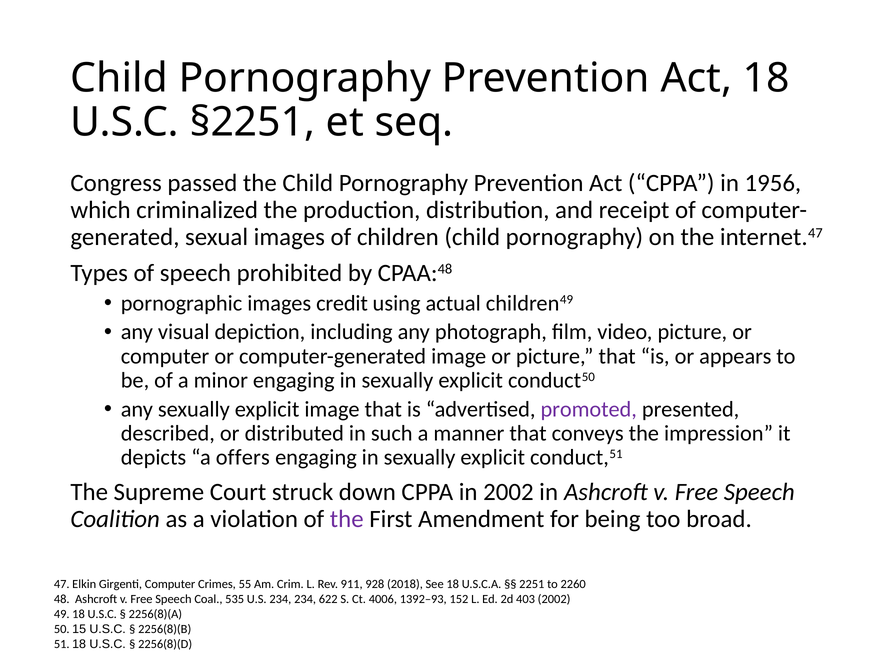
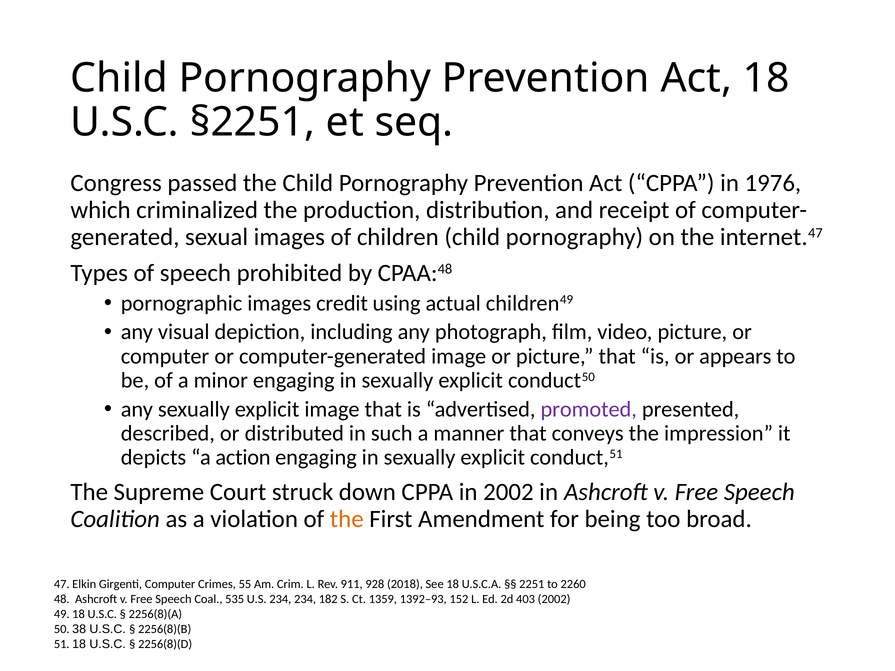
1956: 1956 -> 1976
offers: offers -> action
the at (347, 519) colour: purple -> orange
622: 622 -> 182
4006: 4006 -> 1359
15: 15 -> 38
